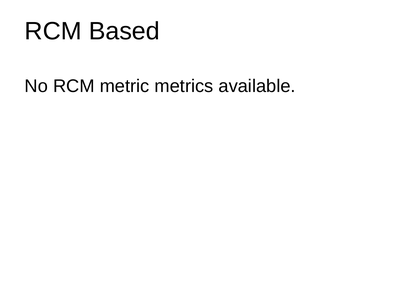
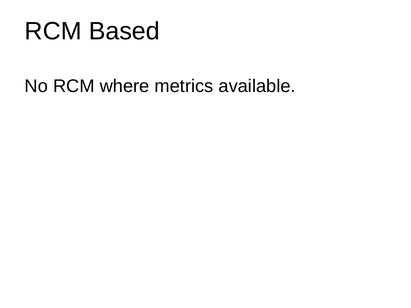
metric: metric -> where
